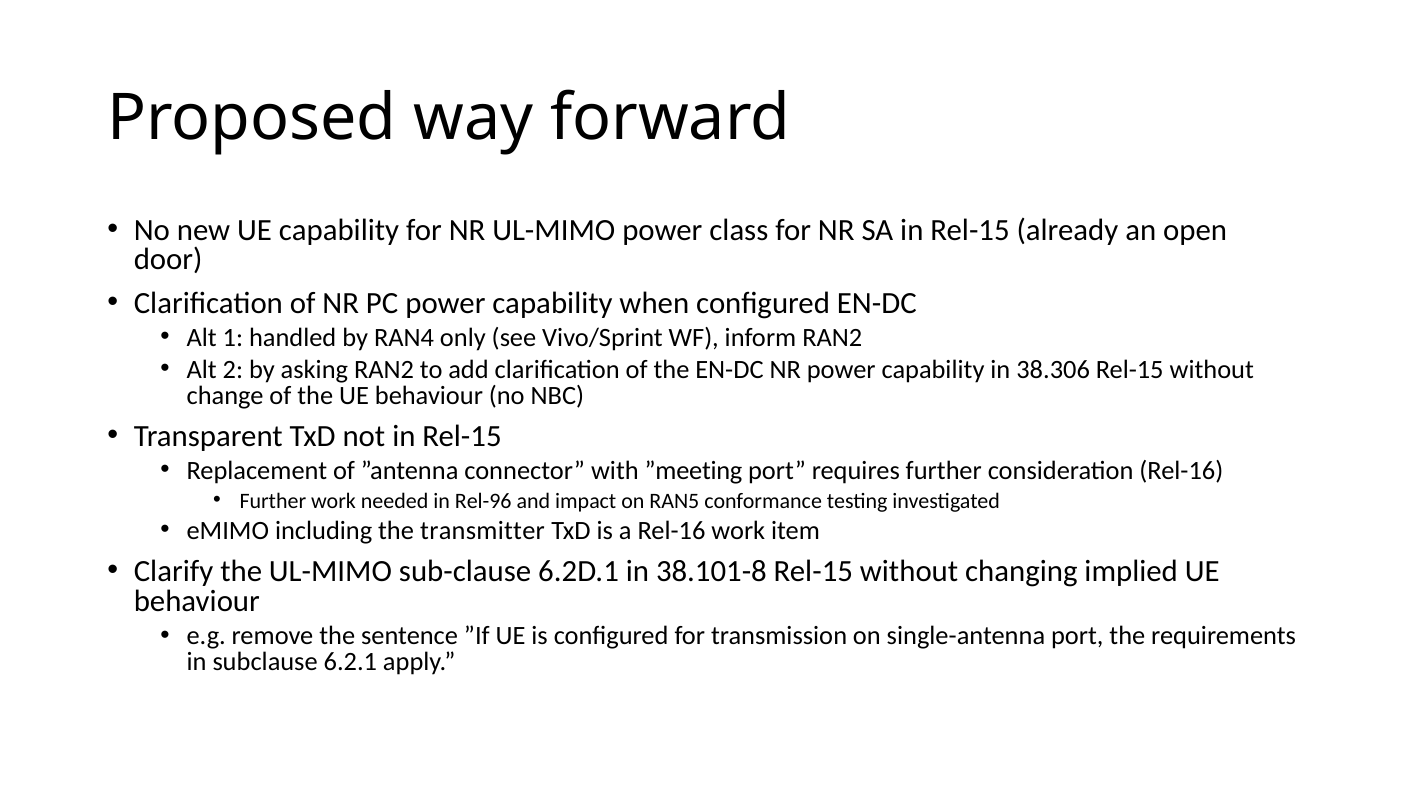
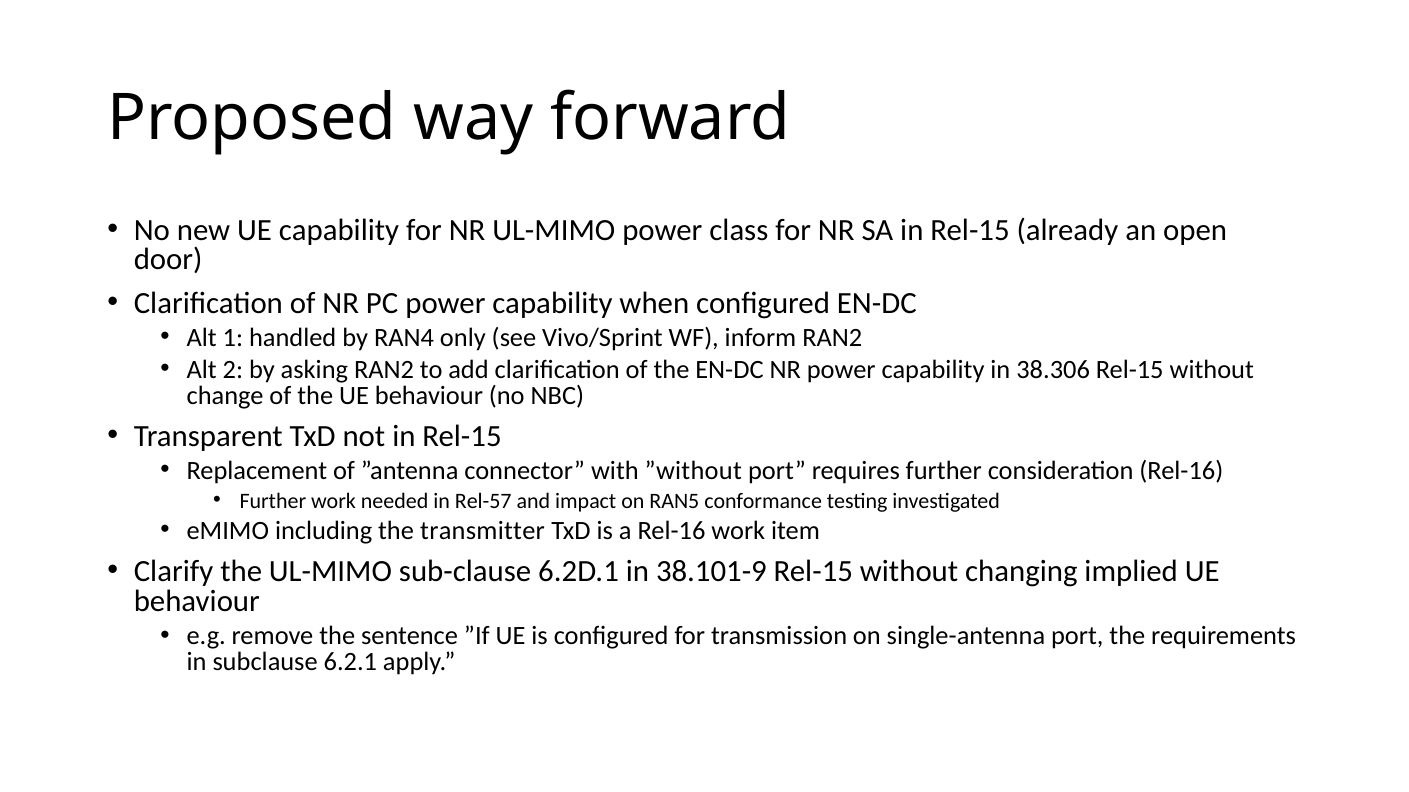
”meeting: ”meeting -> ”without
Rel-96: Rel-96 -> Rel-57
38.101-8: 38.101-8 -> 38.101-9
